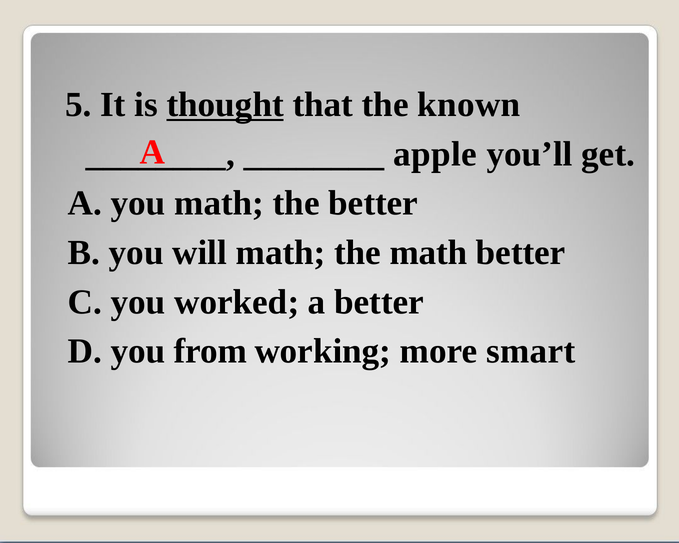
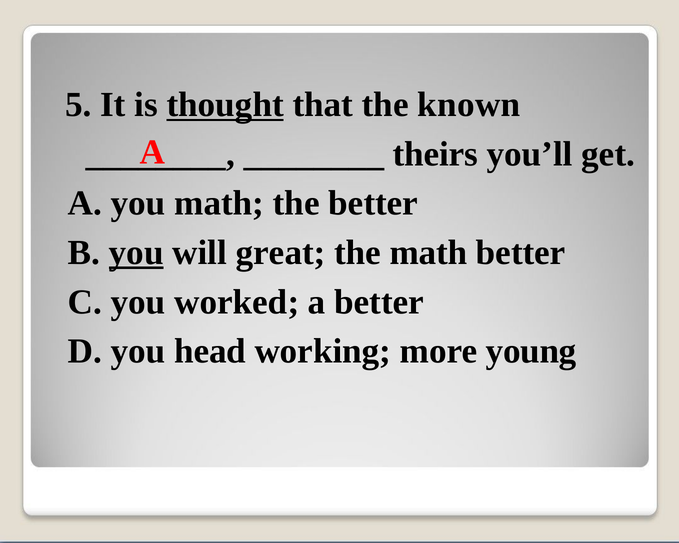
apple: apple -> theirs
you at (136, 253) underline: none -> present
will math: math -> great
from: from -> head
smart: smart -> young
